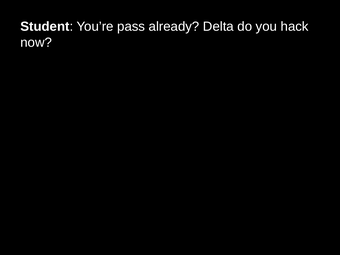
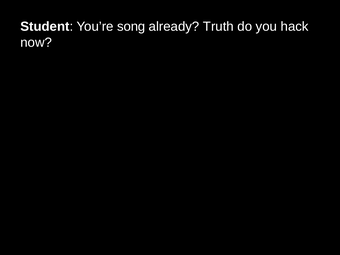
pass: pass -> song
Delta: Delta -> Truth
